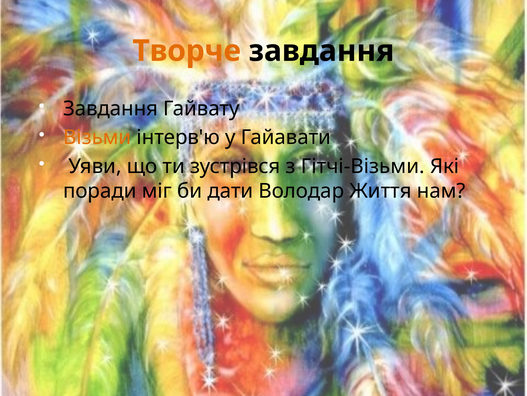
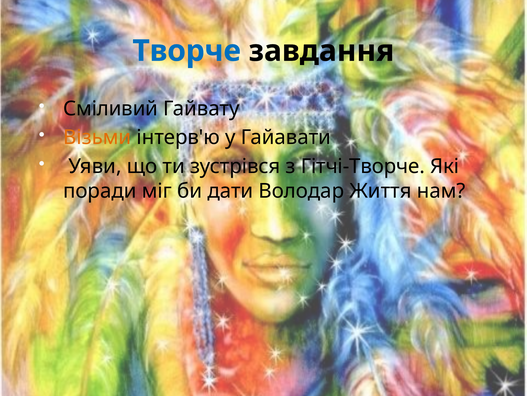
Творче colour: orange -> blue
Завдання at (111, 109): Завдання -> Сміливий
Гітчі-Візьми: Гітчі-Візьми -> Гітчі-Творче
